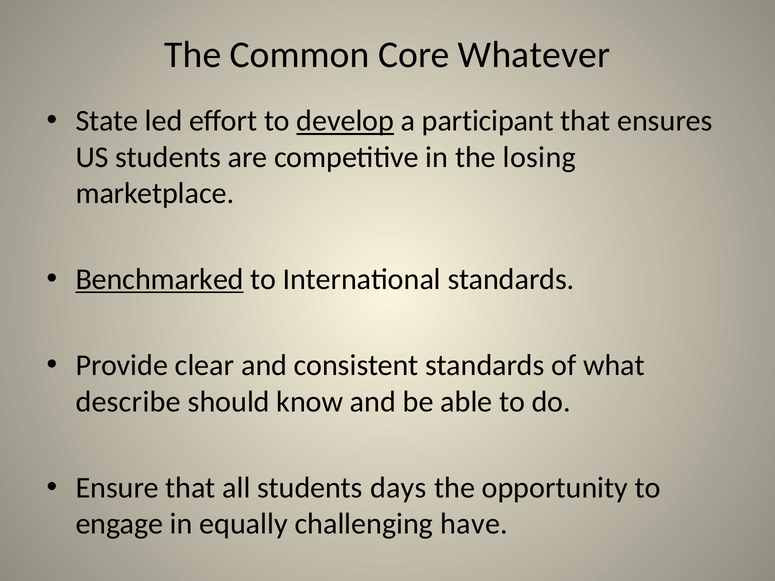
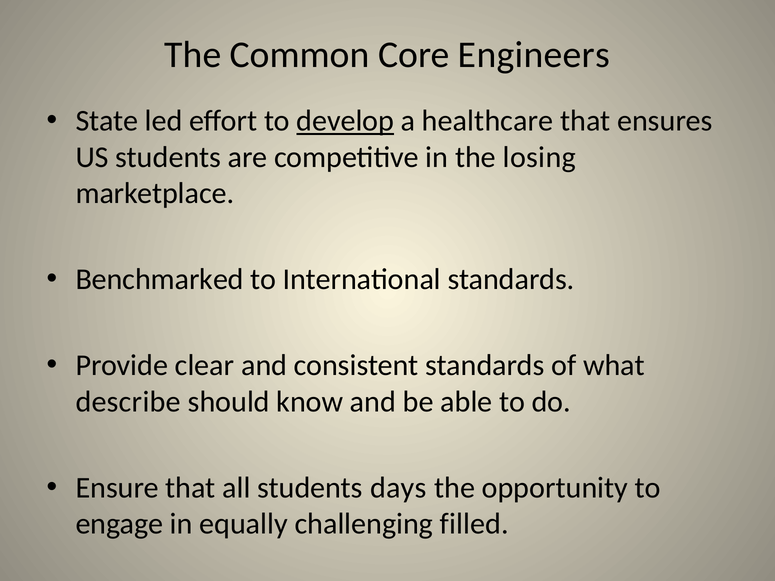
Whatever: Whatever -> Engineers
participant: participant -> healthcare
Benchmarked underline: present -> none
have: have -> filled
